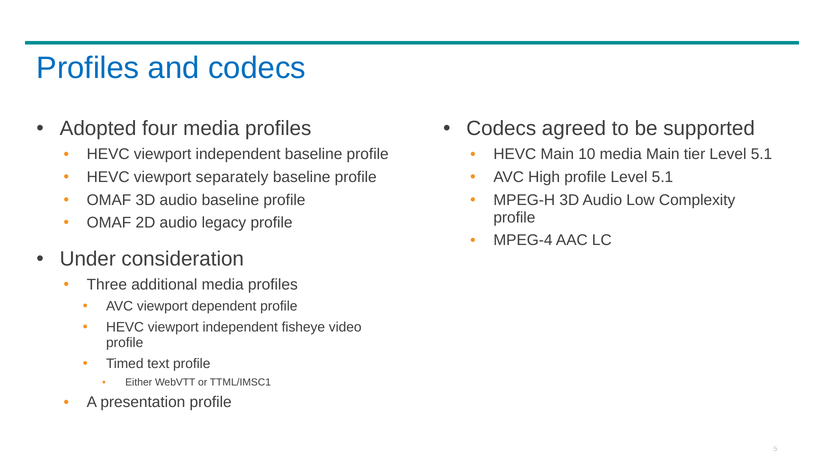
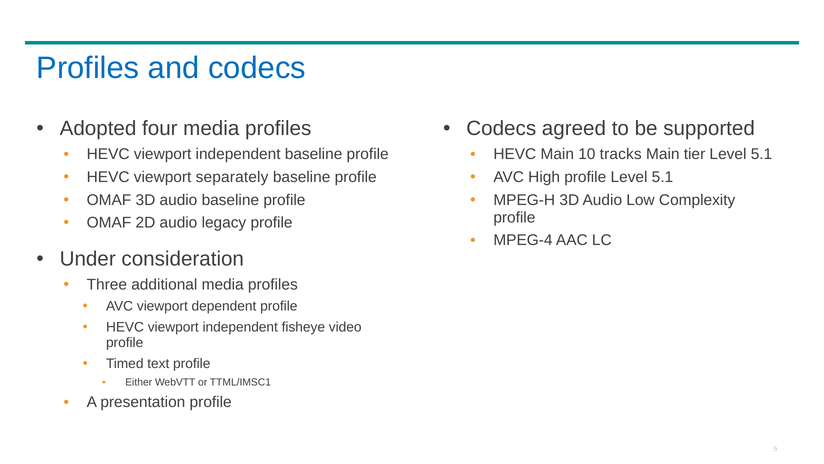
10 media: media -> tracks
